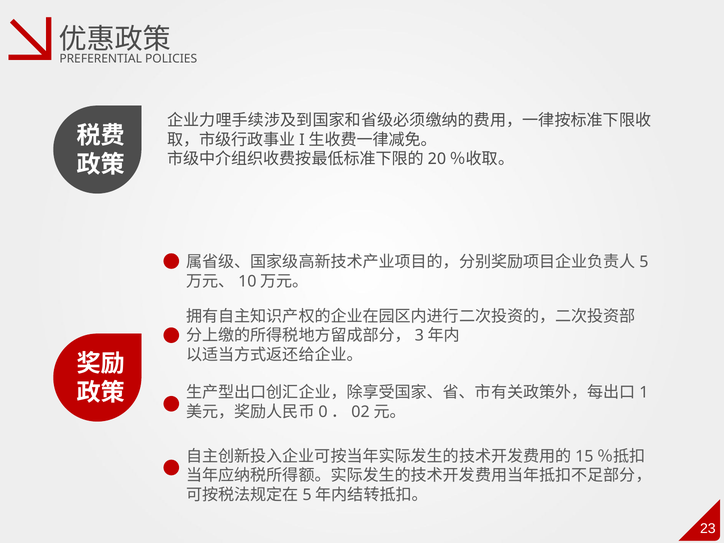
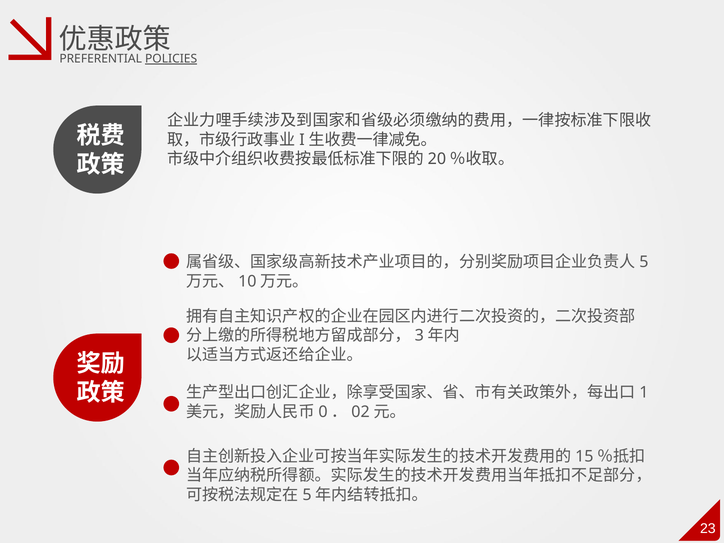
POLICIES underline: none -> present
